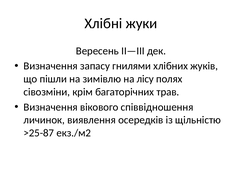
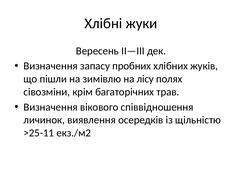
гнилями: гнилями -> пробних
>25-87: >25-87 -> >25-11
